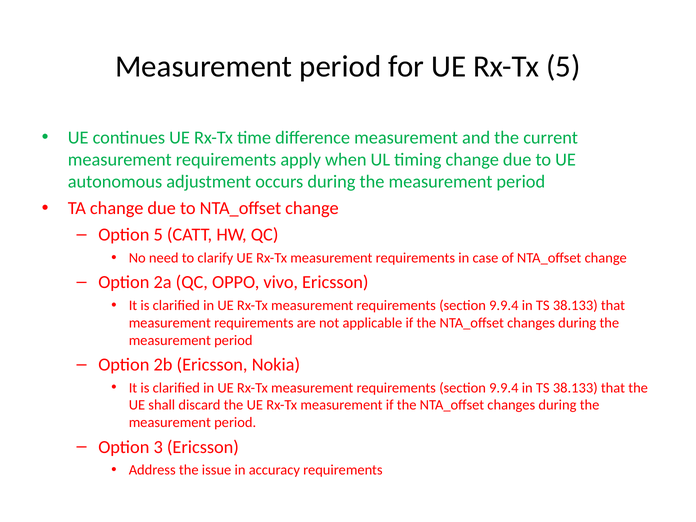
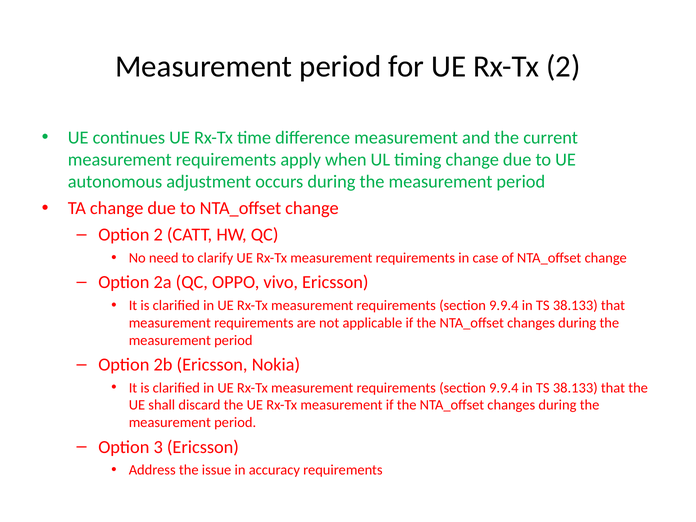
Rx-Tx 5: 5 -> 2
Option 5: 5 -> 2
